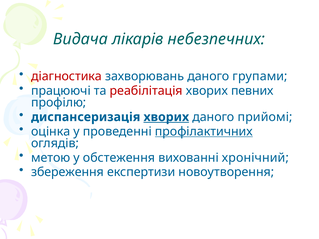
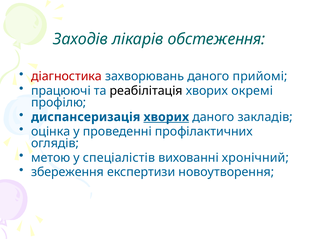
Видача: Видача -> Заходів
небезпечних: небезпечних -> обстеження
групами: групами -> прийомі
реабілітація colour: red -> black
певних: певних -> окремі
прийомі: прийомі -> закладів
профілактичних underline: present -> none
обстеження: обстеження -> спеціалістів
